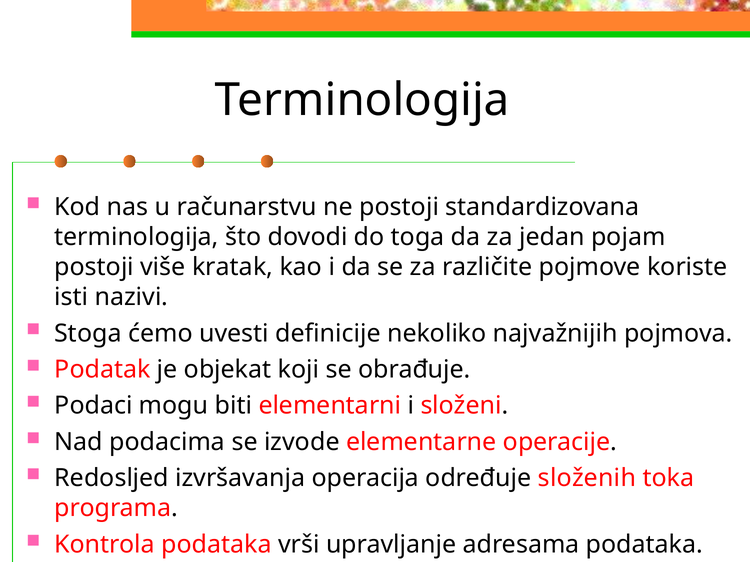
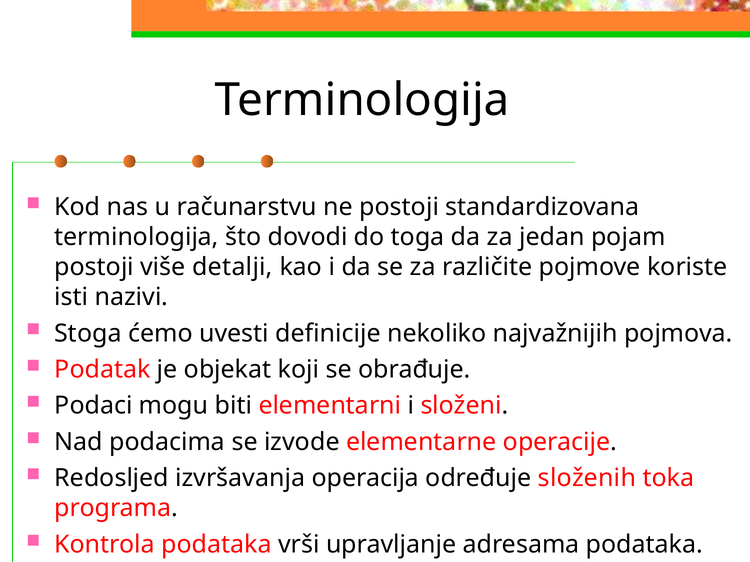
kratak: kratak -> detalji
